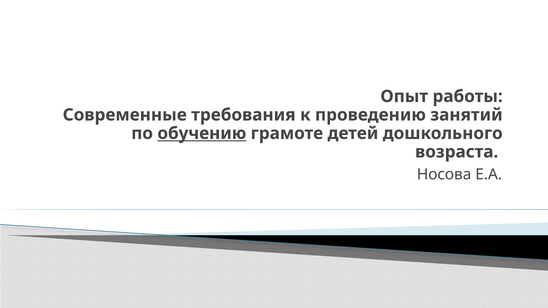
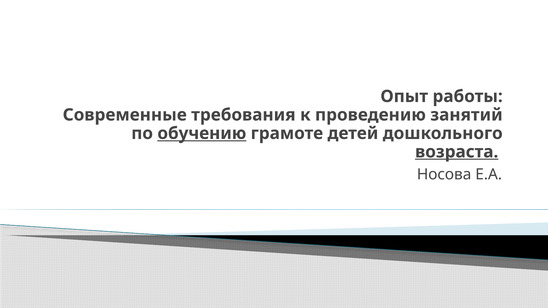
возраста underline: none -> present
